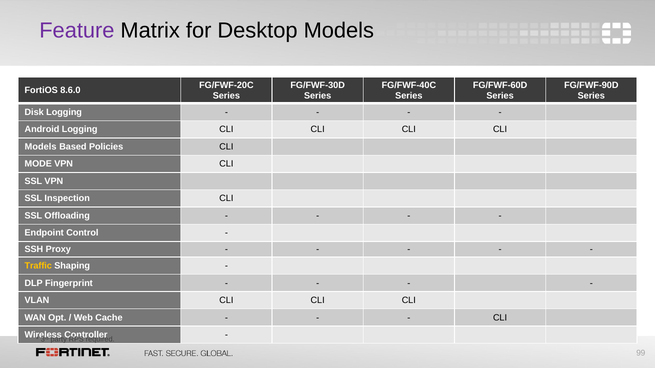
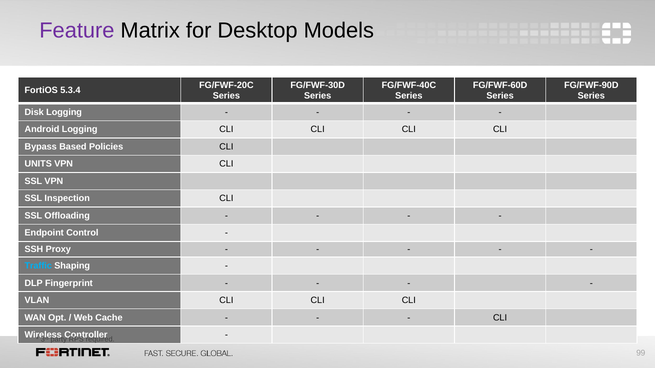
8.6.0: 8.6.0 -> 5.3.4
Models at (41, 147): Models -> Bypass
MODE: MODE -> UNITS
Traffic colour: yellow -> light blue
